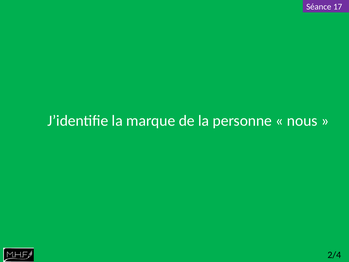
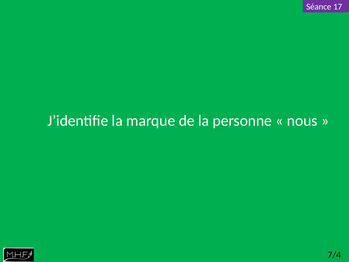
2/4: 2/4 -> 7/4
